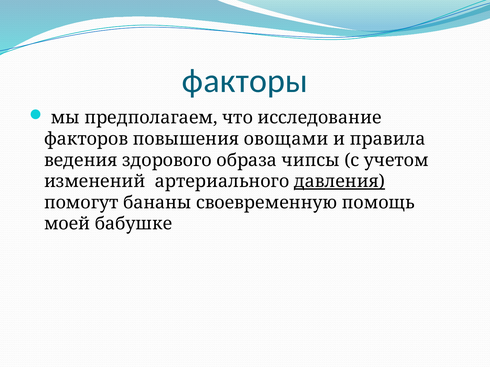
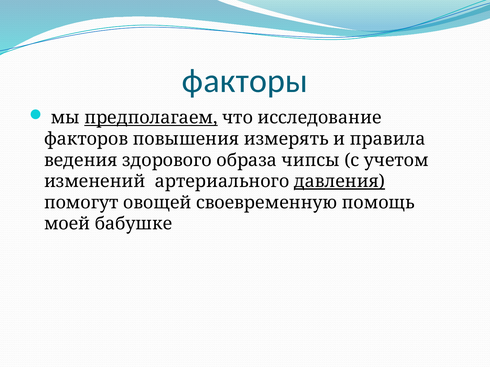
предполагаем underline: none -> present
овощами: овощами -> измерять
бананы: бананы -> овощей
